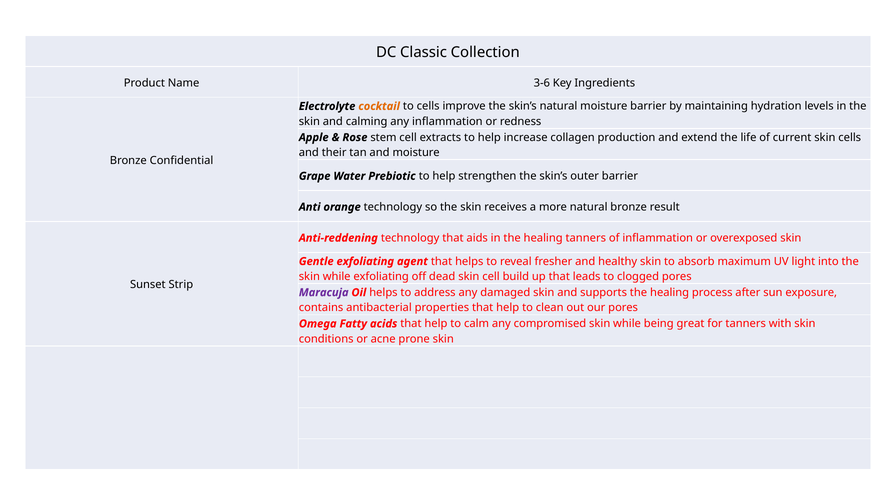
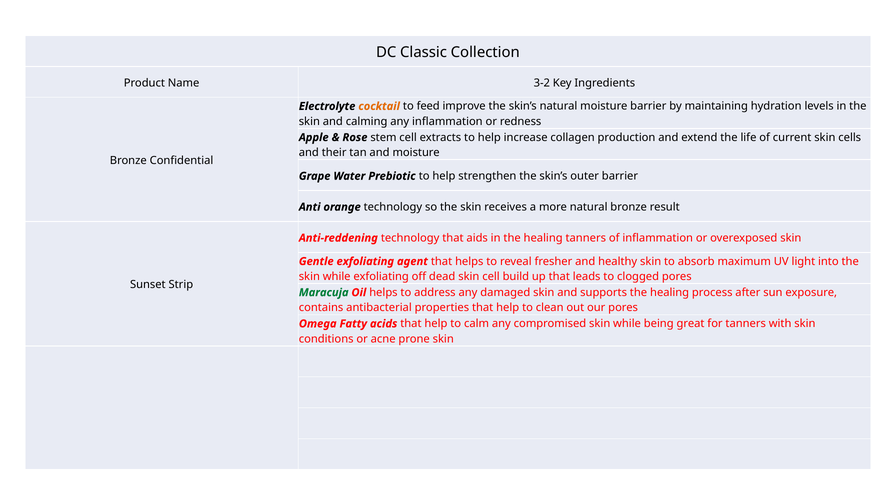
3-6: 3-6 -> 3-2
to cells: cells -> feed
Maracuja colour: purple -> green
